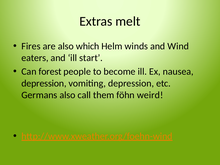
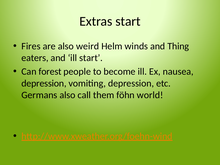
Extras melt: melt -> start
which: which -> weird
Wind: Wind -> Thing
weird: weird -> world
